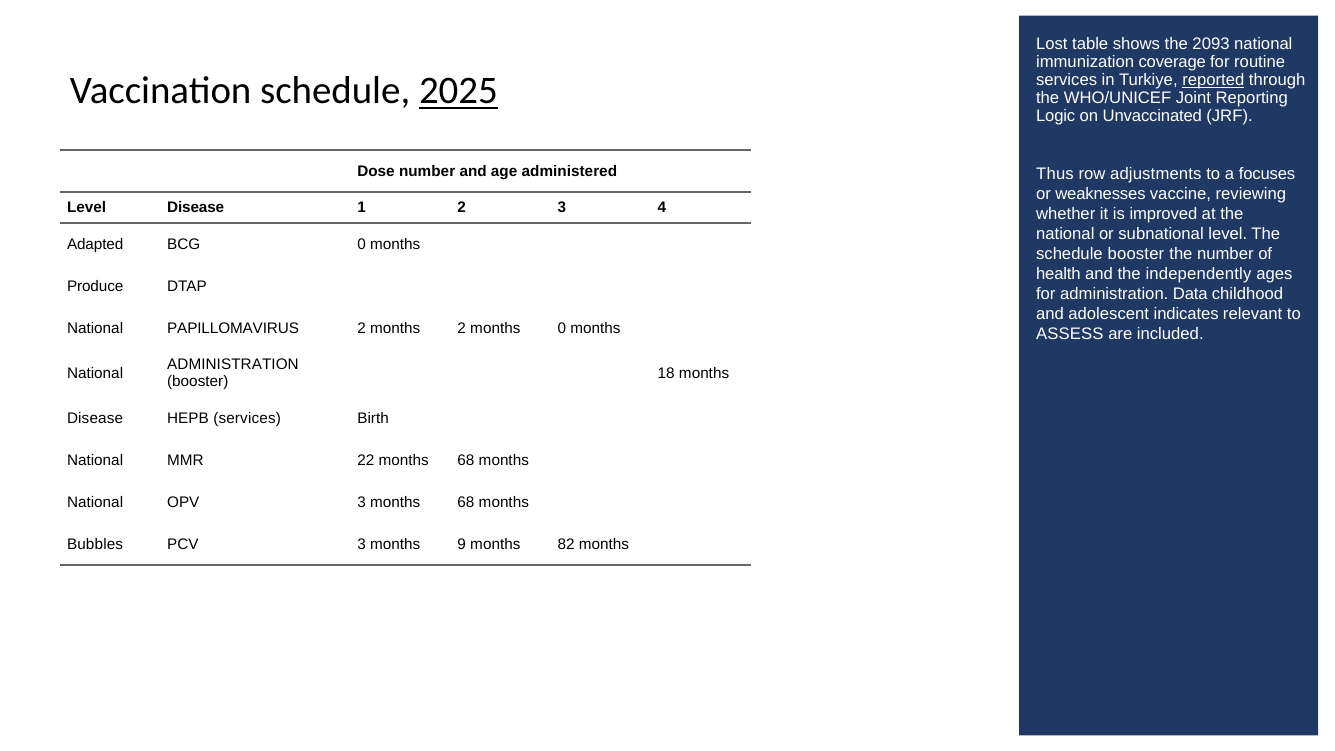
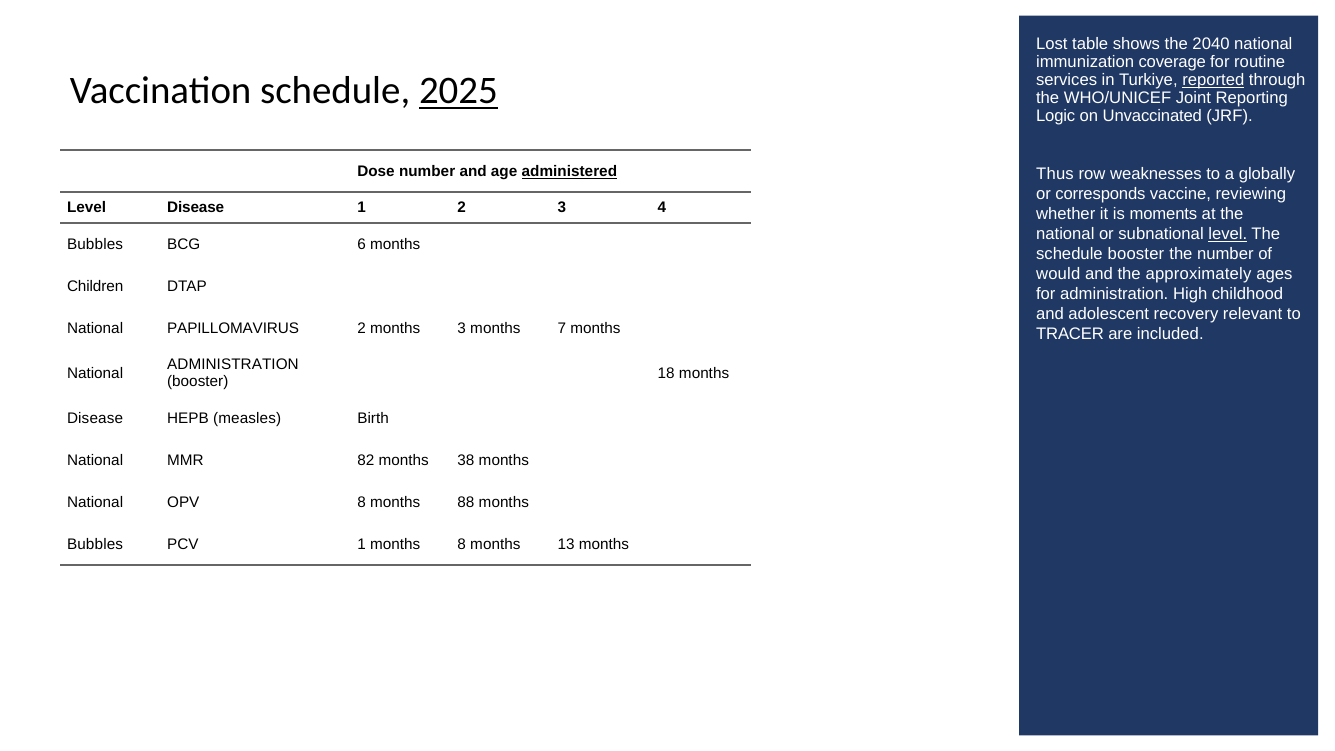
2093: 2093 -> 2040
administered underline: none -> present
adjustments: adjustments -> weaknesses
focuses: focuses -> globally
weaknesses: weaknesses -> corresponds
improved: improved -> moments
level at (1228, 234) underline: none -> present
Adapted at (95, 244): Adapted -> Bubbles
BCG 0: 0 -> 6
health: health -> would
independently: independently -> approximately
Produce: Produce -> Children
Data: Data -> High
indicates: indicates -> recovery
months 2: 2 -> 3
months 0: 0 -> 7
ASSESS: ASSESS -> TRACER
HEPB services: services -> measles
22: 22 -> 82
68 at (466, 460): 68 -> 38
OPV 3: 3 -> 8
68 at (466, 502): 68 -> 88
PCV 3: 3 -> 1
months 9: 9 -> 8
82: 82 -> 13
